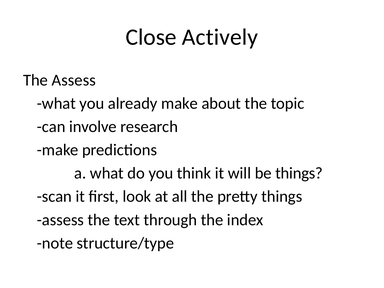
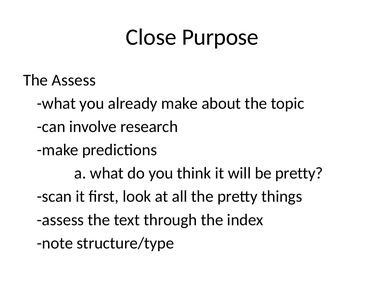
Actively: Actively -> Purpose
be things: things -> pretty
